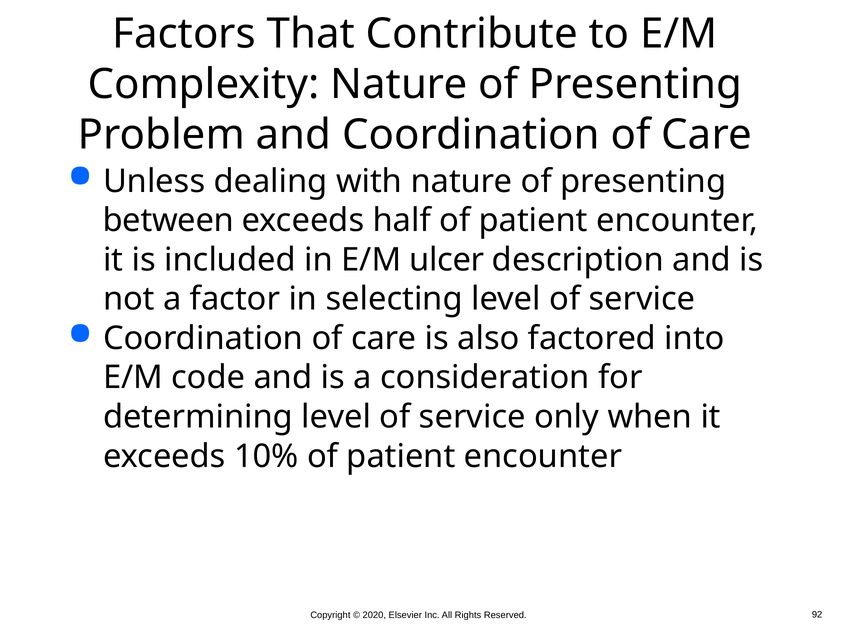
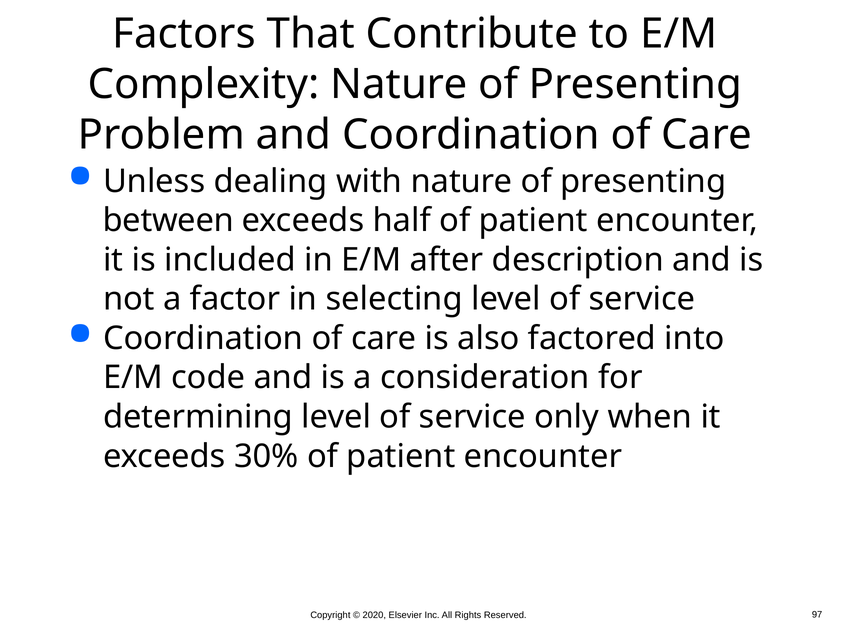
ulcer: ulcer -> after
10%: 10% -> 30%
92: 92 -> 97
